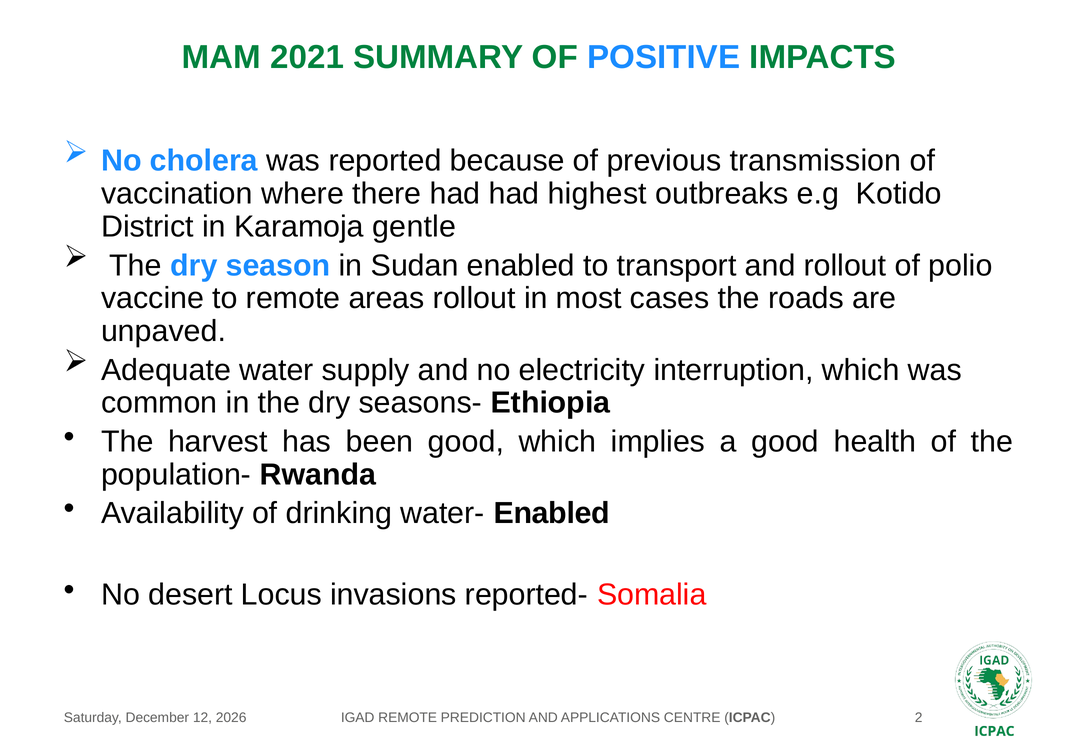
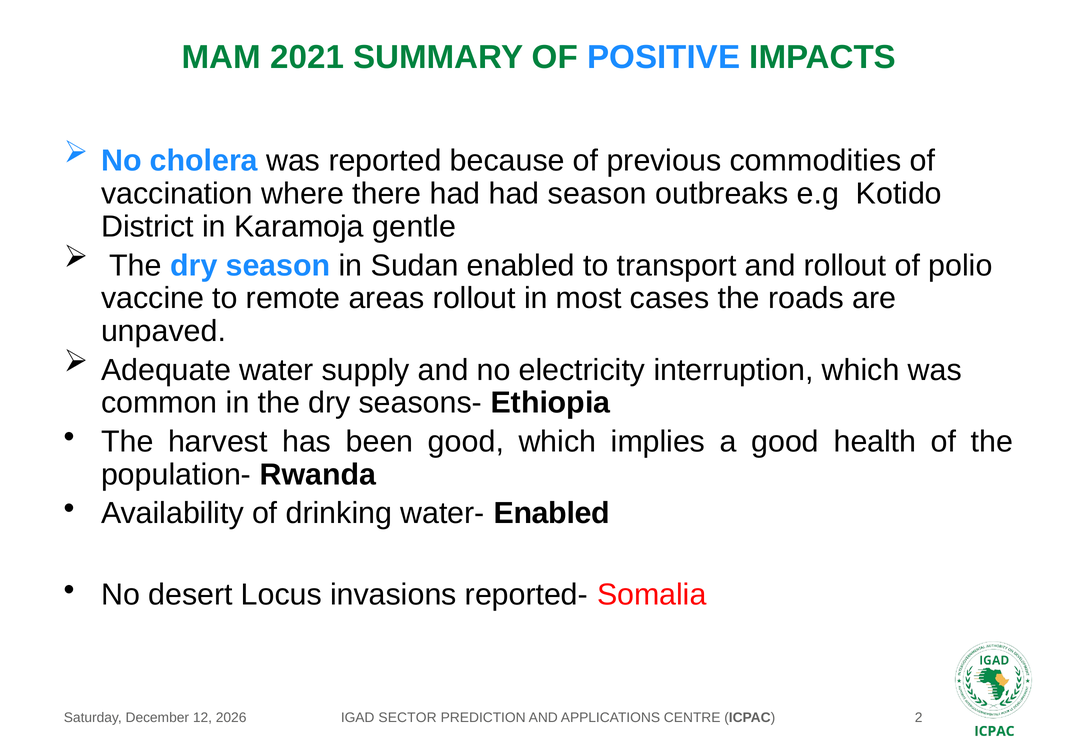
transmission: transmission -> commodities
had highest: highest -> season
IGAD REMOTE: REMOTE -> SECTOR
